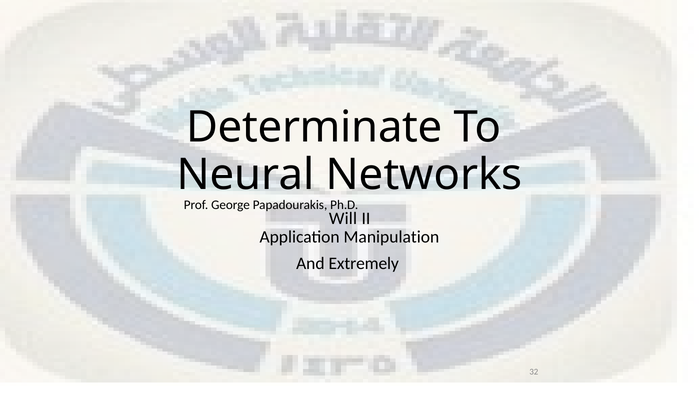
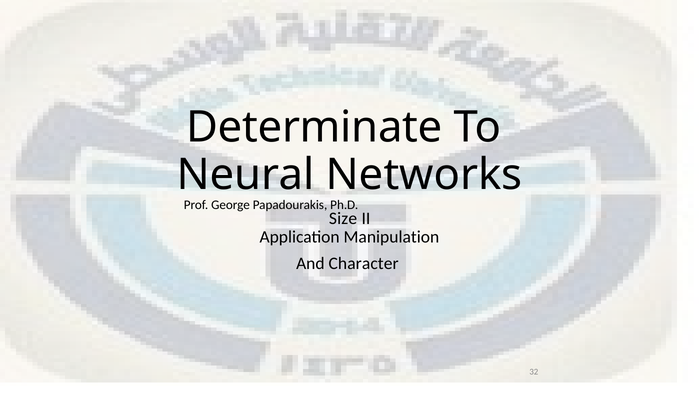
Will: Will -> Size
Extremely: Extremely -> Character
